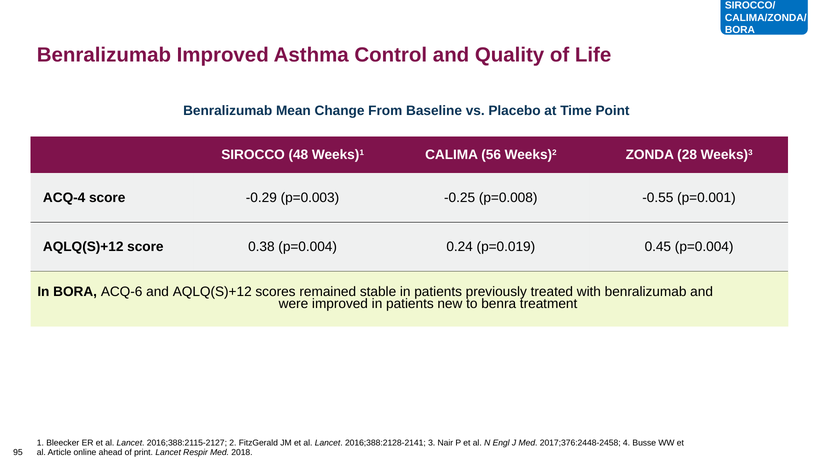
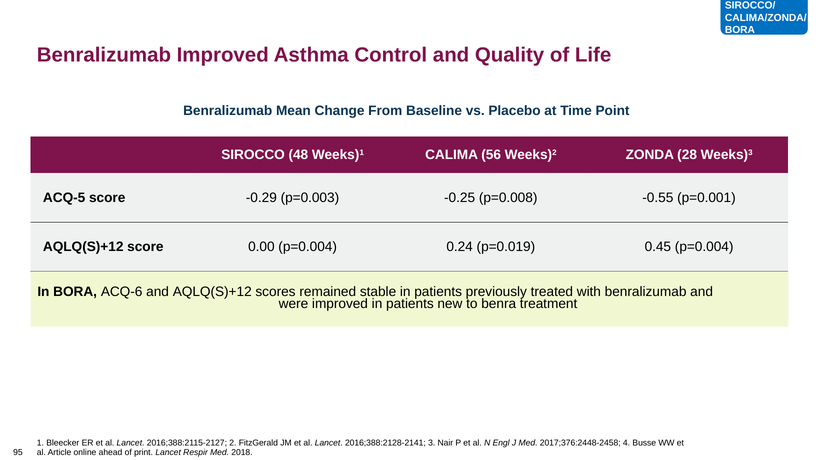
ACQ-4: ACQ-4 -> ACQ-5
0.38: 0.38 -> 0.00
